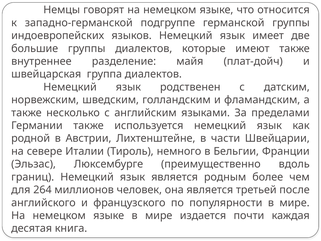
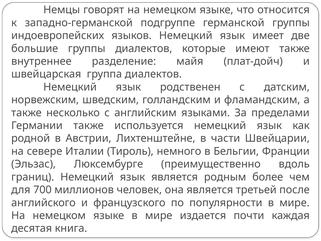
264: 264 -> 700
